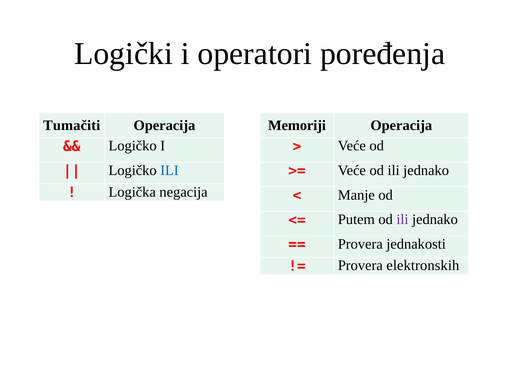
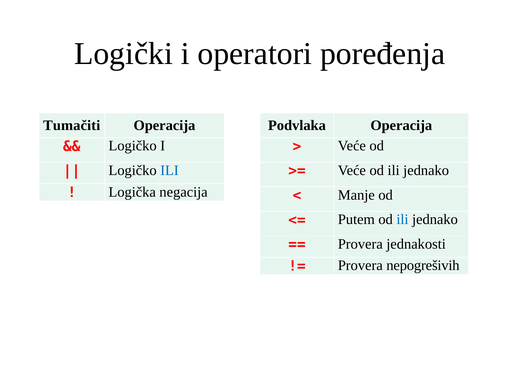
Memoriji: Memoriji -> Podvlaka
ili at (402, 219) colour: purple -> blue
elektronskih: elektronskih -> nepogrešivih
